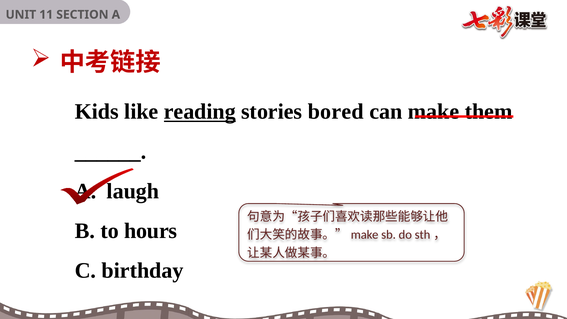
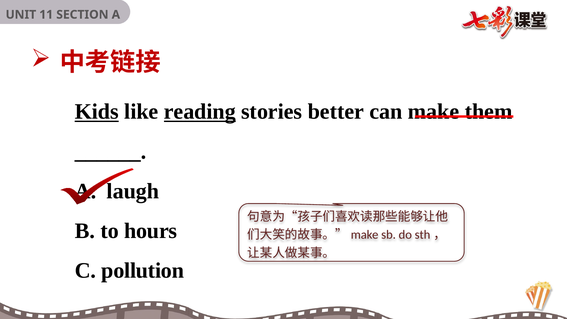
Kids underline: none -> present
bored: bored -> better
birthday: birthday -> pollution
